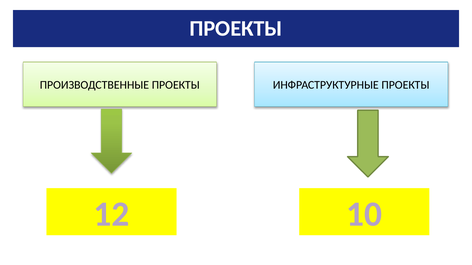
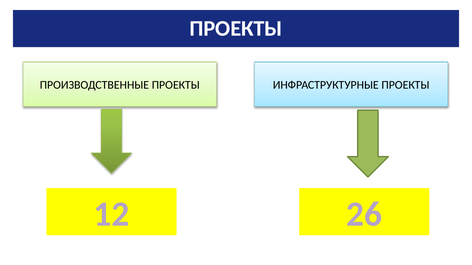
10: 10 -> 26
